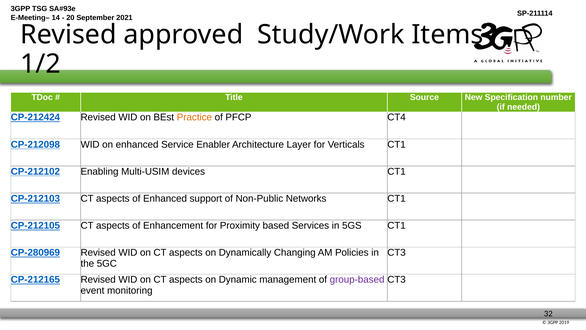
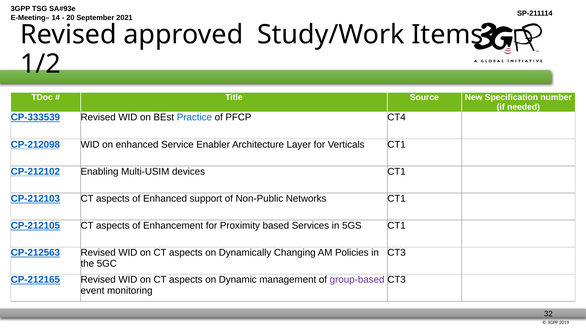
CP-212424: CP-212424 -> CP-333539
Practice colour: orange -> blue
CP-280969: CP-280969 -> CP-212563
